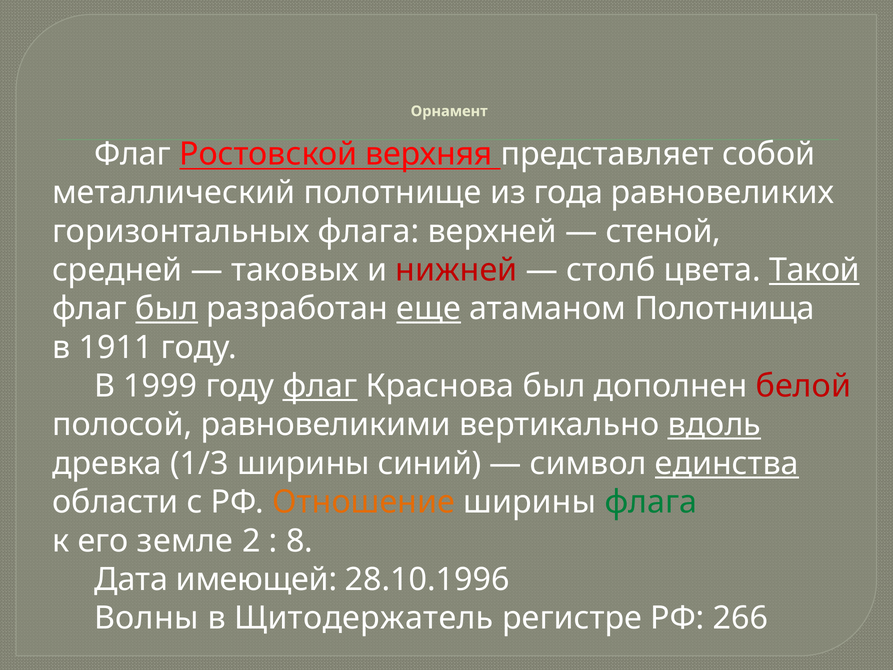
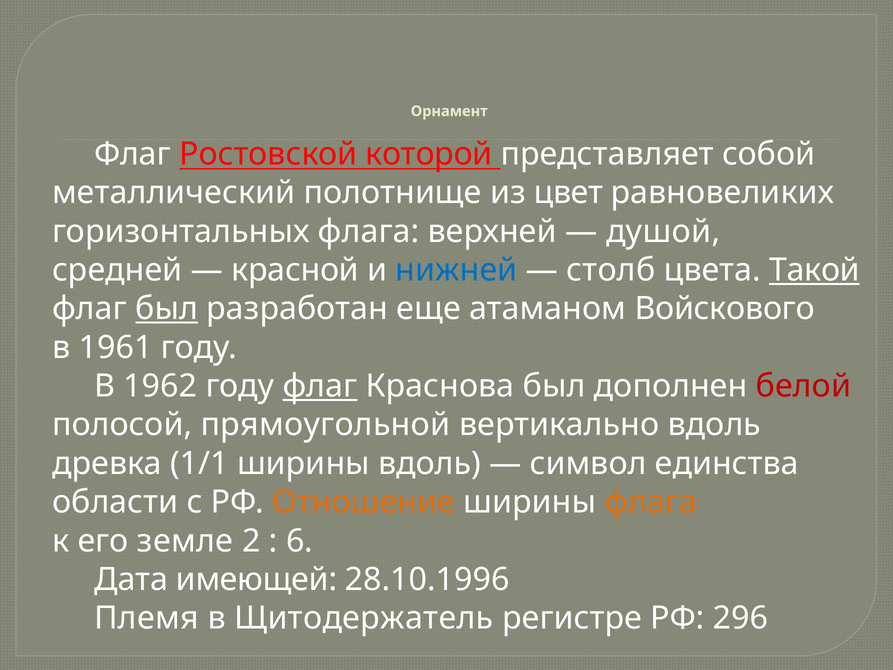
верхняя: верхняя -> которой
года: года -> цвет
стеной: стеной -> душой
таковых: таковых -> красной
нижней colour: red -> blue
еще underline: present -> none
Полотнища: Полотнища -> Войскового
1911: 1911 -> 1961
1999: 1999 -> 1962
равновеликими: равновеликими -> прямоугольной
вдоль at (714, 425) underline: present -> none
1/3: 1/3 -> 1/1
ширины синий: синий -> вдоль
единства underline: present -> none
флага at (651, 502) colour: green -> orange
8: 8 -> 6
Волны: Волны -> Племя
266: 266 -> 296
